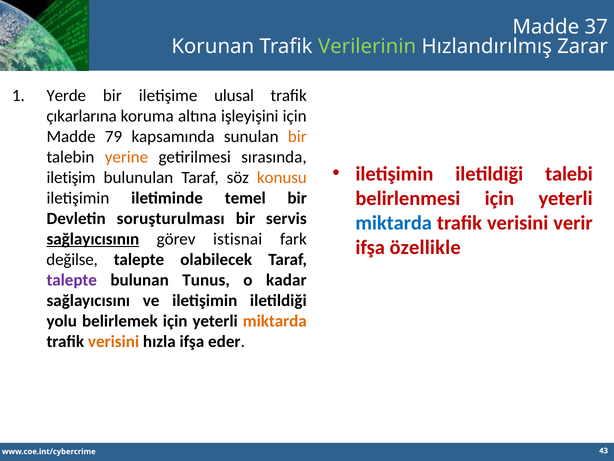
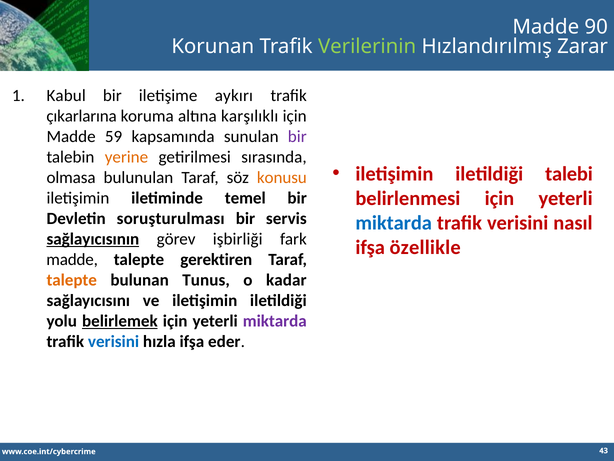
37: 37 -> 90
Yerde: Yerde -> Kabul
ulusal: ulusal -> aykırı
işleyişini: işleyişini -> karşılıklı
79: 79 -> 59
bir at (297, 137) colour: orange -> purple
iletişim: iletişim -> olmasa
verir: verir -> nasıl
istisnai: istisnai -> işbirliği
değilse at (72, 259): değilse -> madde
olabilecek: olabilecek -> gerektiren
talepte at (72, 280) colour: purple -> orange
belirlemek underline: none -> present
miktarda at (275, 321) colour: orange -> purple
verisini at (114, 341) colour: orange -> blue
